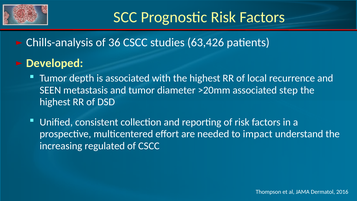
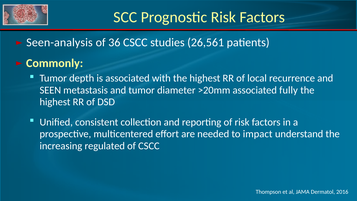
Chills-analysis: Chills-analysis -> Seen-analysis
63,426: 63,426 -> 26,561
Developed: Developed -> Commonly
step: step -> fully
